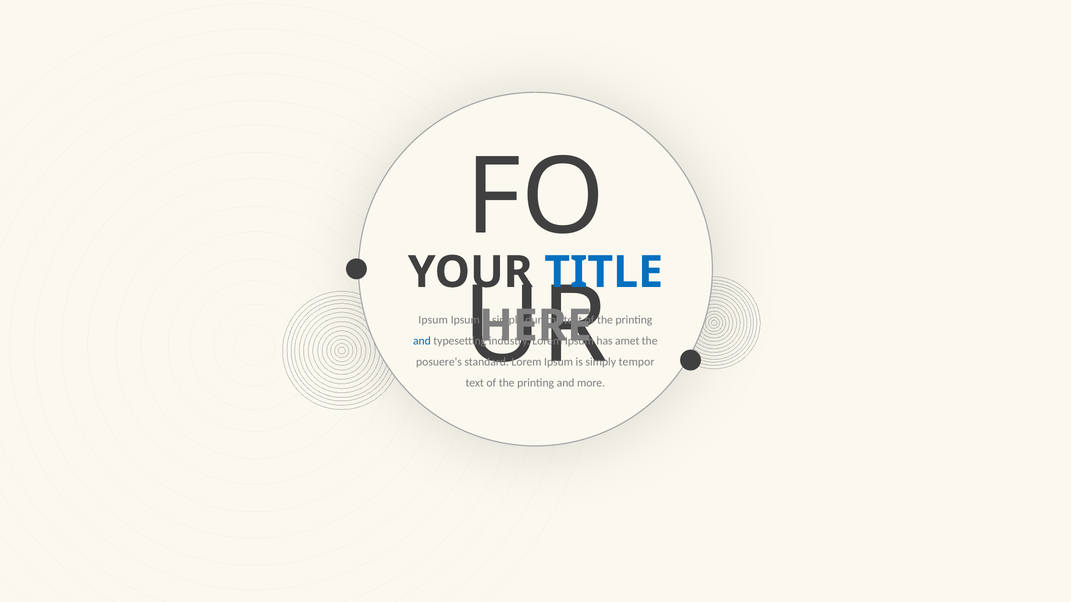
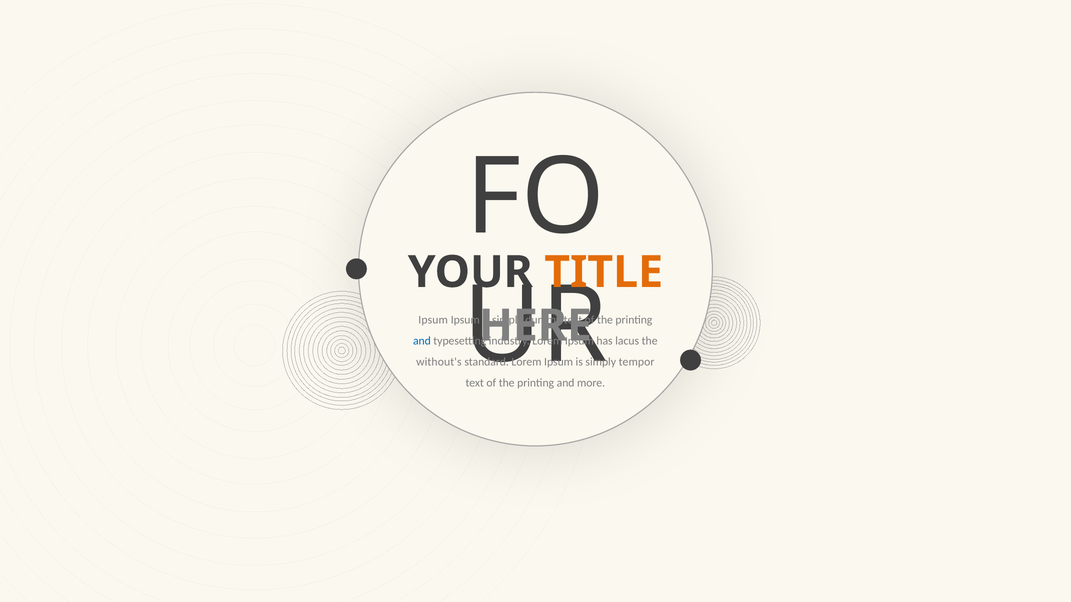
TITLE colour: blue -> orange
amet: amet -> lacus
posuere's: posuere's -> without's
